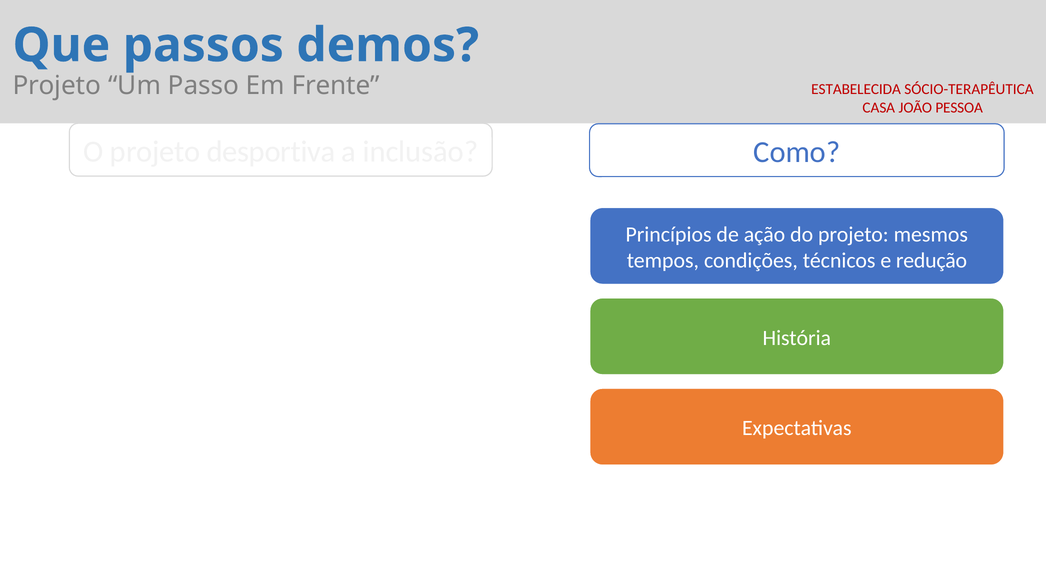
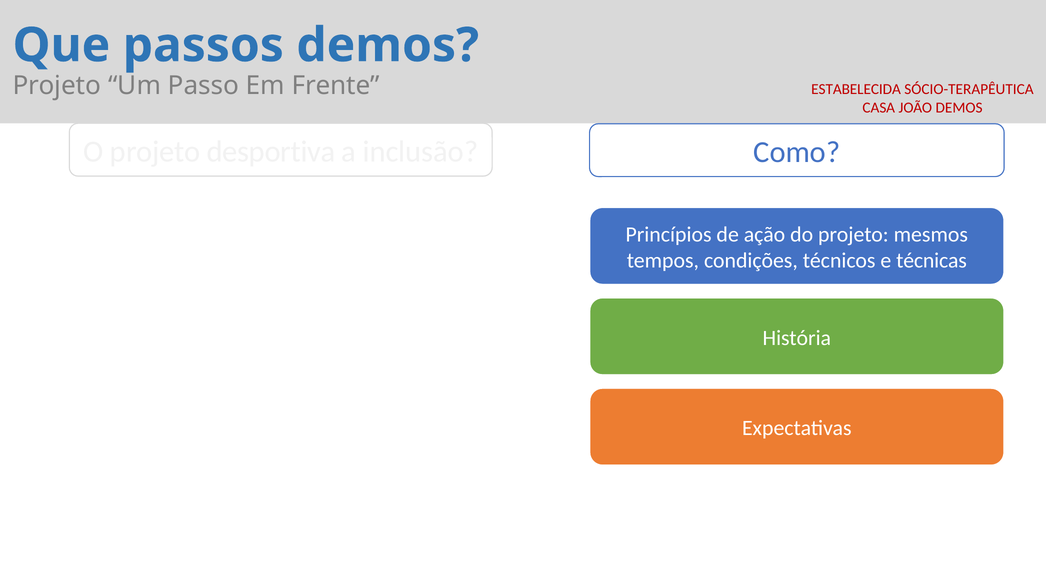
JOÃO PESSOA: PESSOA -> DEMOS
redução: redução -> técnicas
